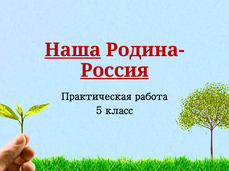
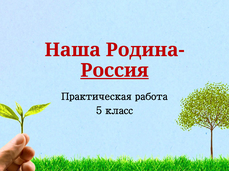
Наша underline: present -> none
